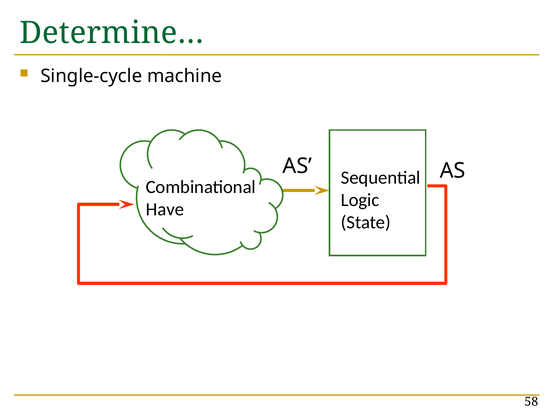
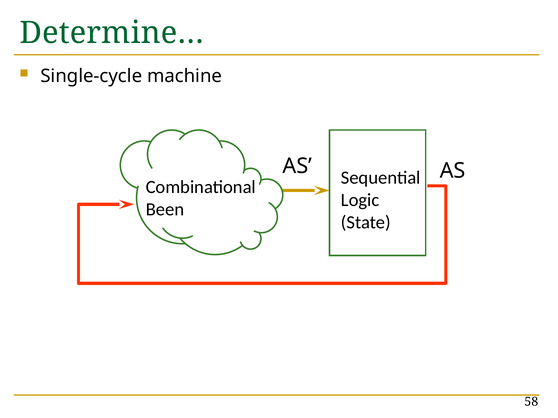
Have: Have -> Been
